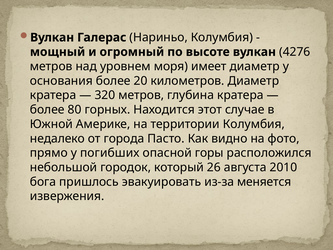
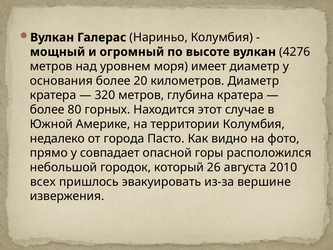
погибших: погибших -> совпадает
бога: бога -> всех
меняется: меняется -> вершине
